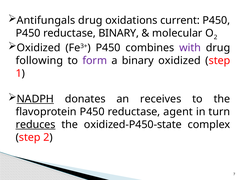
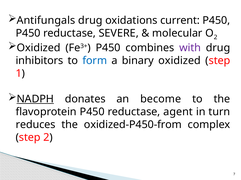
reductase BINARY: BINARY -> SEVERE
following: following -> inhibitors
form colour: purple -> blue
receives: receives -> become
reduces underline: present -> none
oxidized-P450-state: oxidized-P450-state -> oxidized-P450-from
